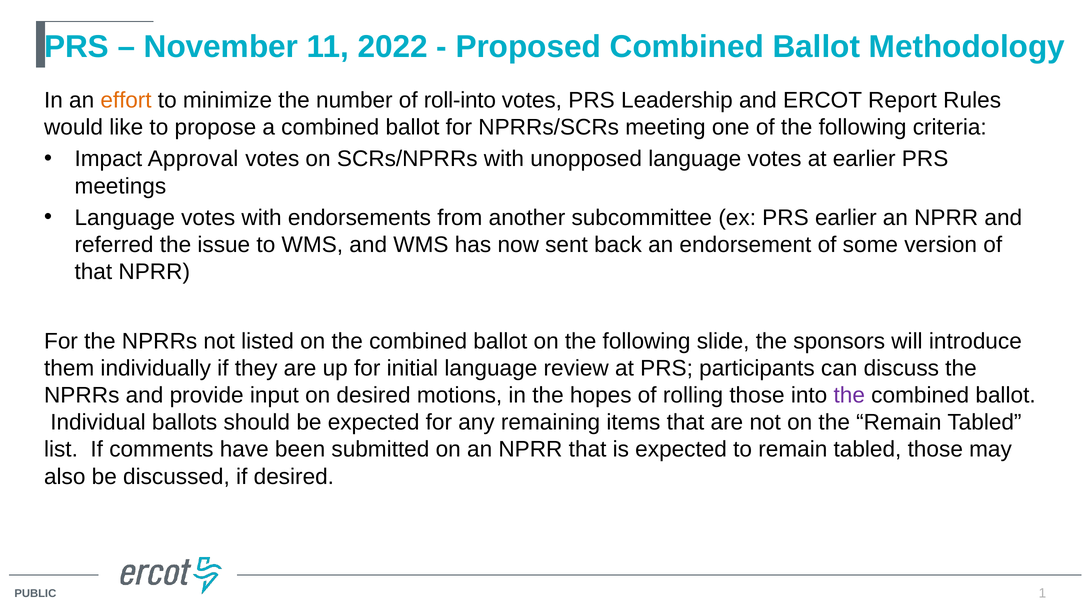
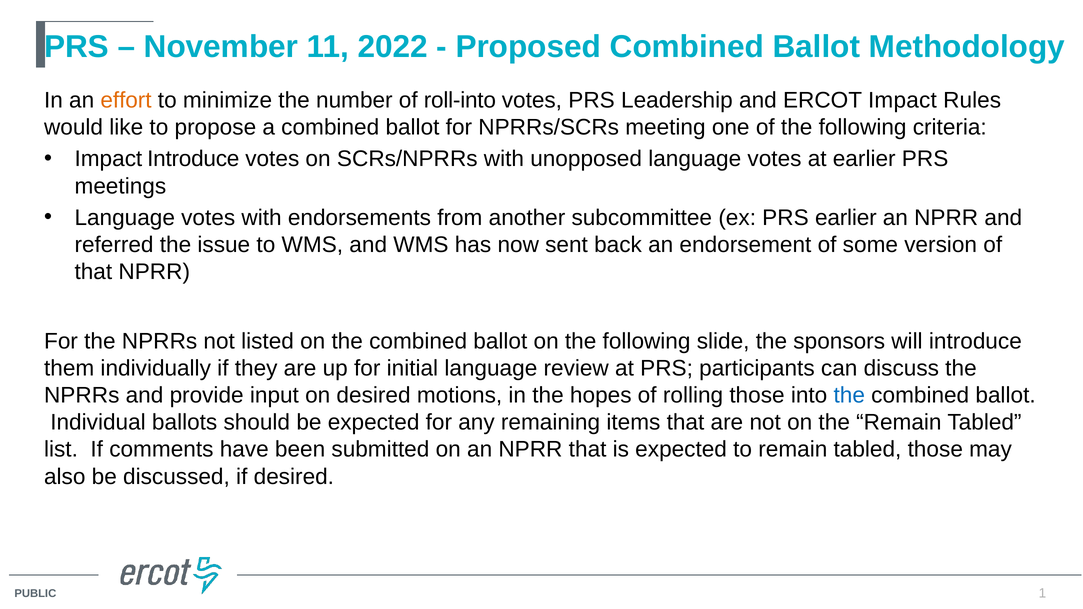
ERCOT Report: Report -> Impact
Impact Approval: Approval -> Introduce
the at (849, 395) colour: purple -> blue
